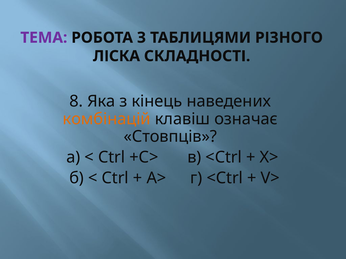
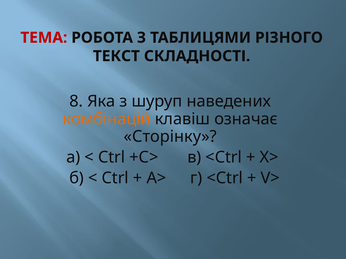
ТЕМА colour: purple -> red
ЛІСКА: ЛІСКА -> ТЕКСТ
кінець: кінець -> шуруп
Стовпців: Стовпців -> Сторінку
